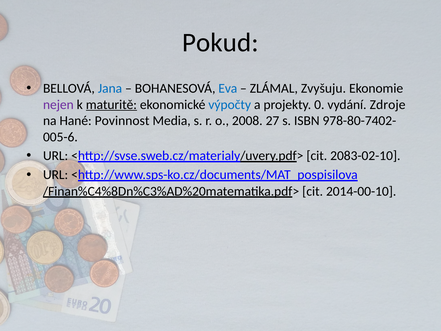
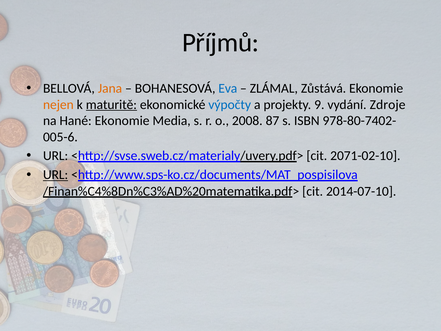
Pokud: Pokud -> Příjmů
Jana colour: blue -> orange
Zvyšuju: Zvyšuju -> Zůstává
nejen colour: purple -> orange
0: 0 -> 9
Hané Povinnost: Povinnost -> Ekonomie
27: 27 -> 87
2083-02-10: 2083-02-10 -> 2071-02-10
URL at (56, 175) underline: none -> present
2014-00-10: 2014-00-10 -> 2014-07-10
